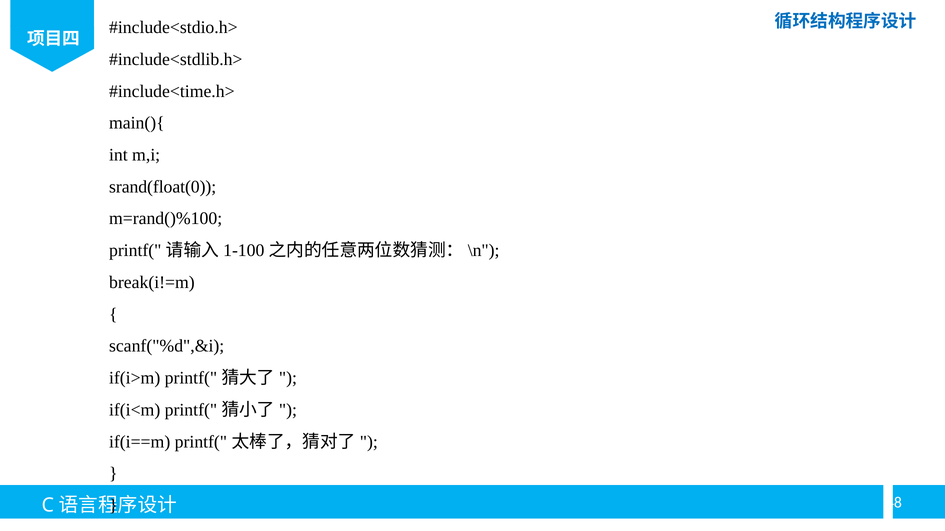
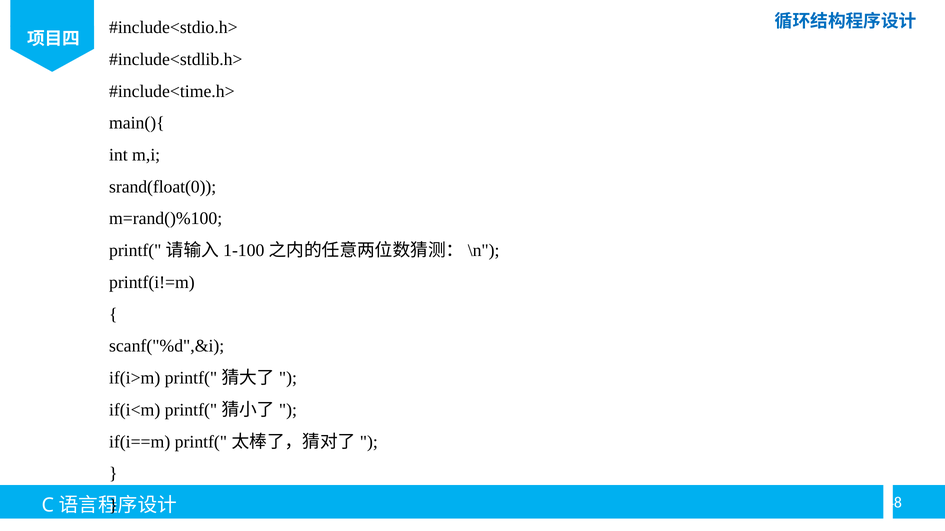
break(i!=m: break(i!=m -> printf(i!=m
